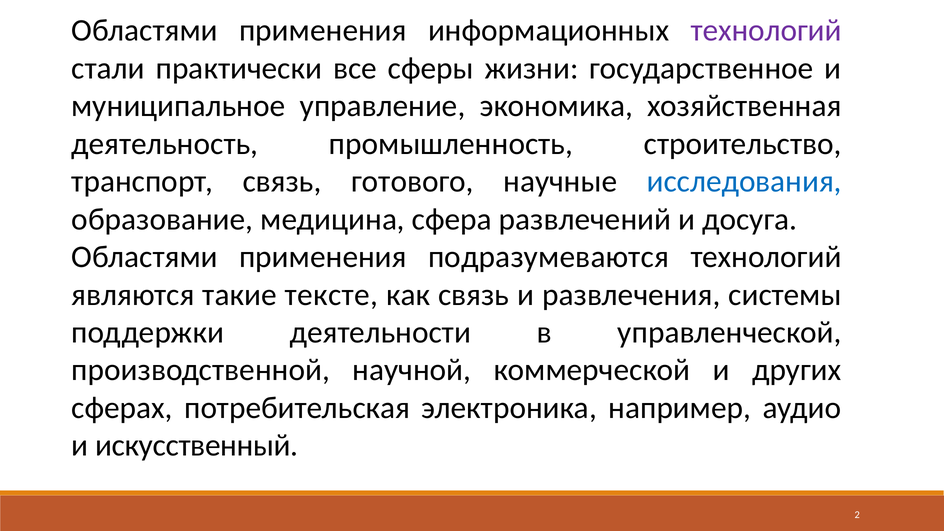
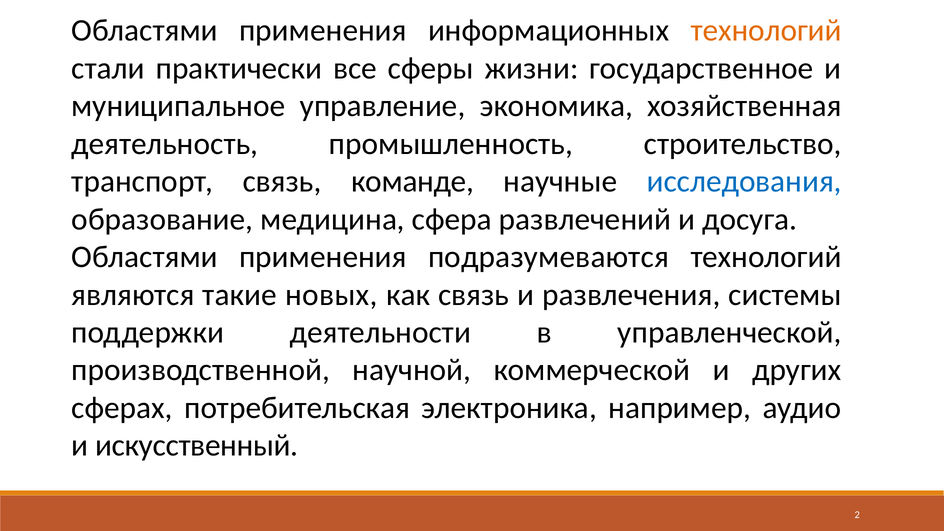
технологий at (766, 31) colour: purple -> orange
готового: готового -> команде
тексте: тексте -> новых
